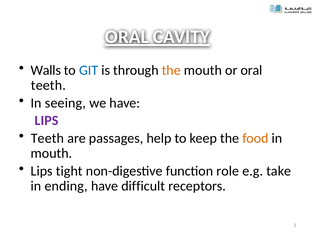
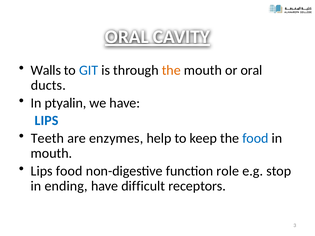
teeth at (48, 85): teeth -> ducts
seeing: seeing -> ptyalin
LIPS at (47, 121) colour: purple -> blue
passages: passages -> enzymes
food at (255, 138) colour: orange -> blue
Lips tight: tight -> food
take: take -> stop
